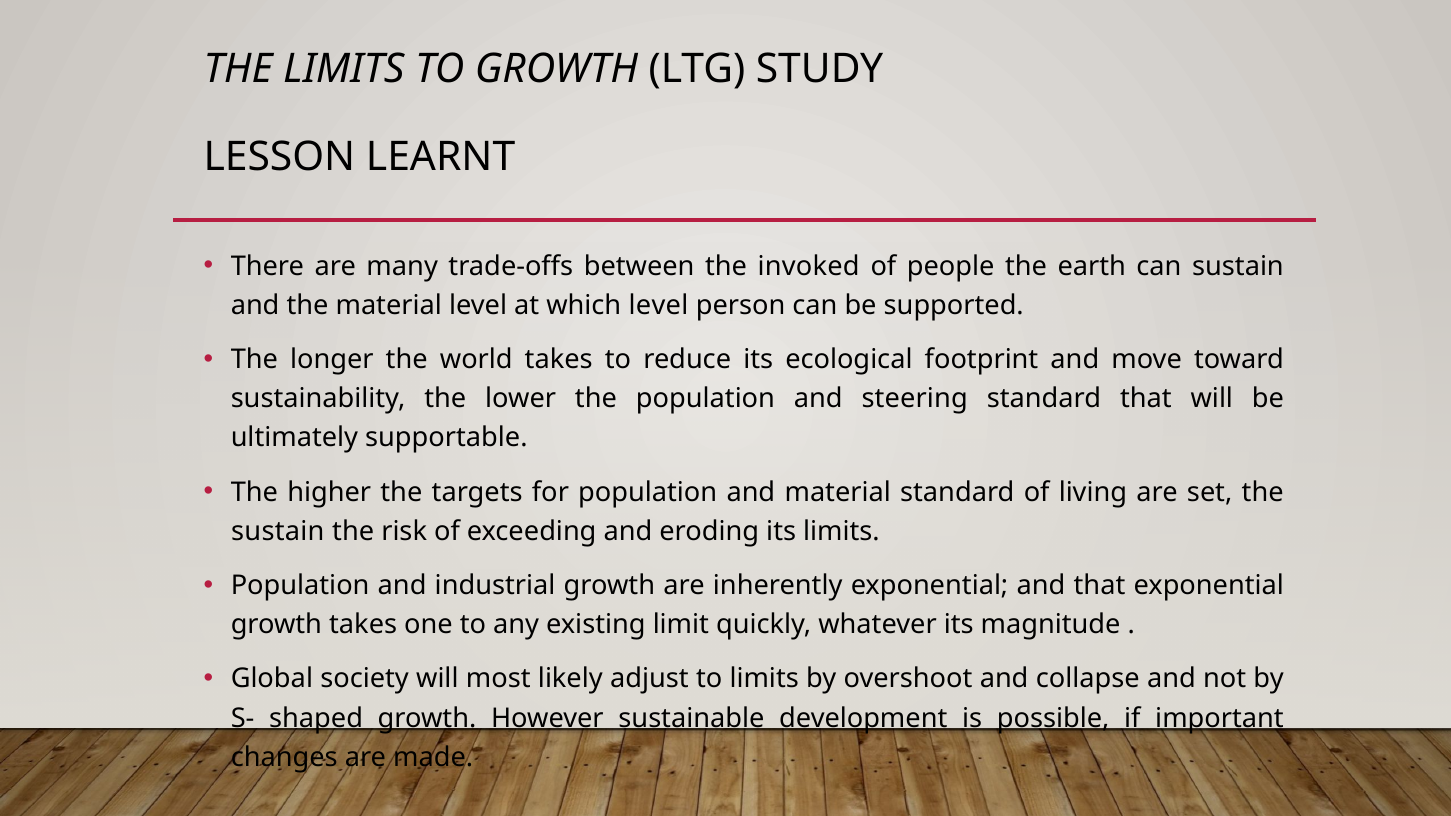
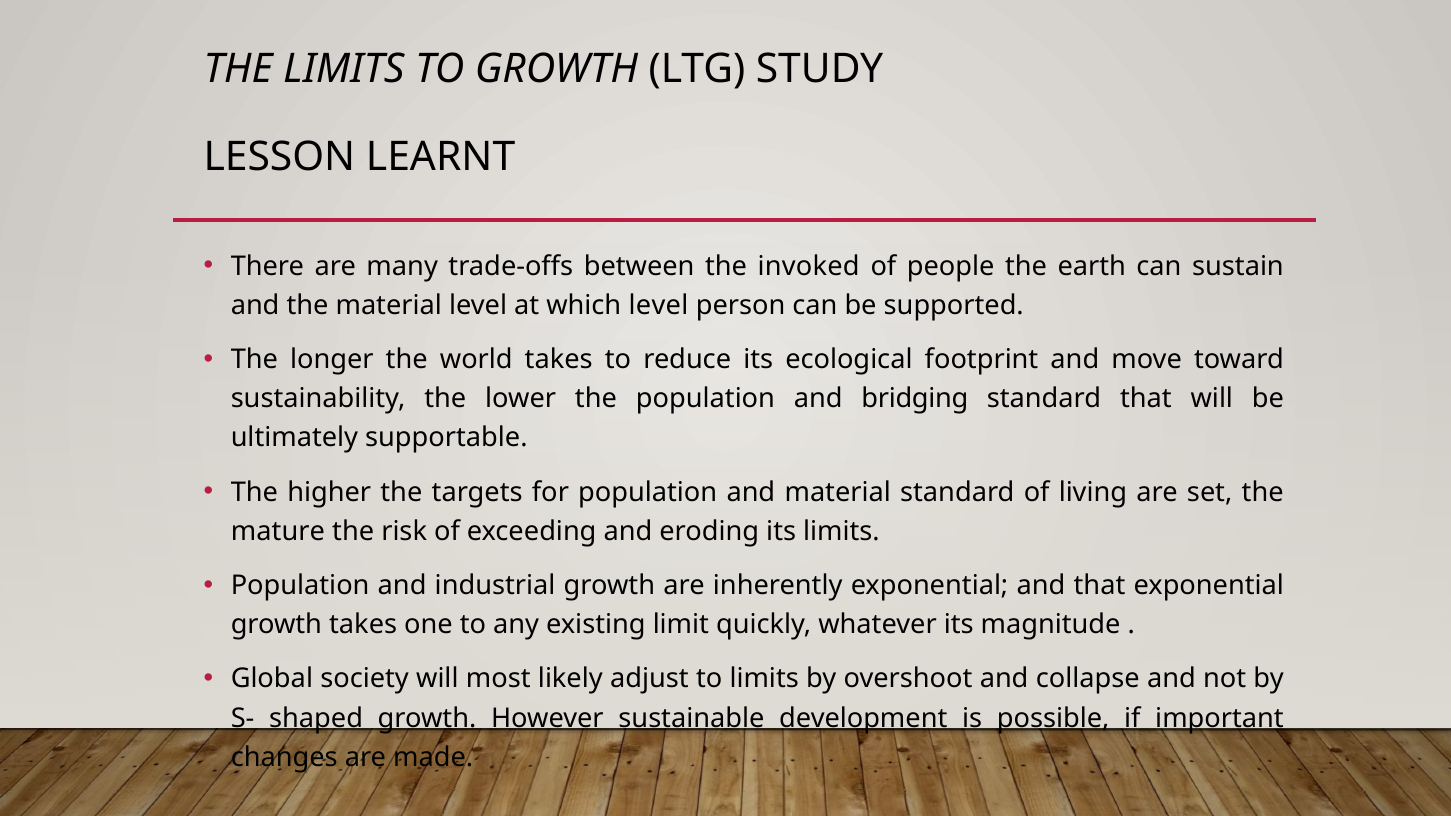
steering: steering -> bridging
sustain at (278, 531): sustain -> mature
